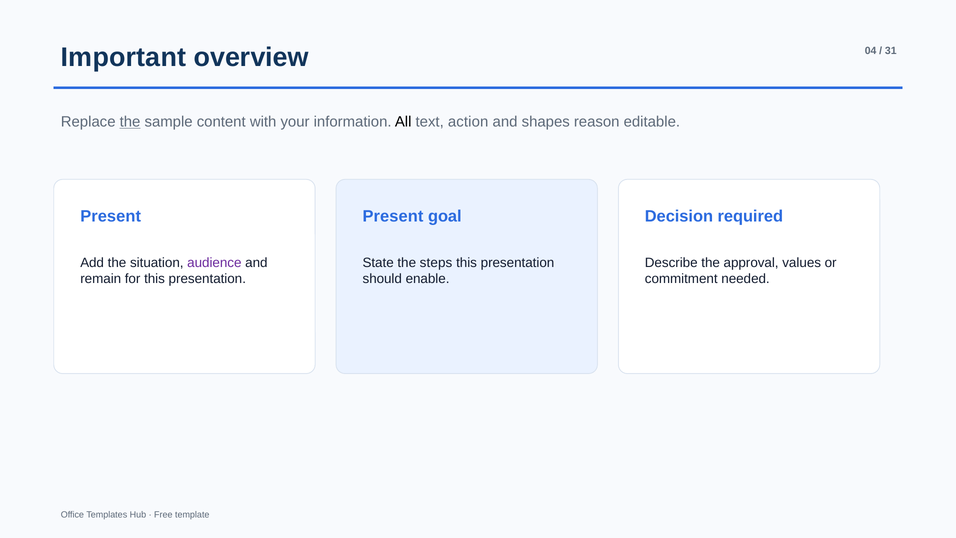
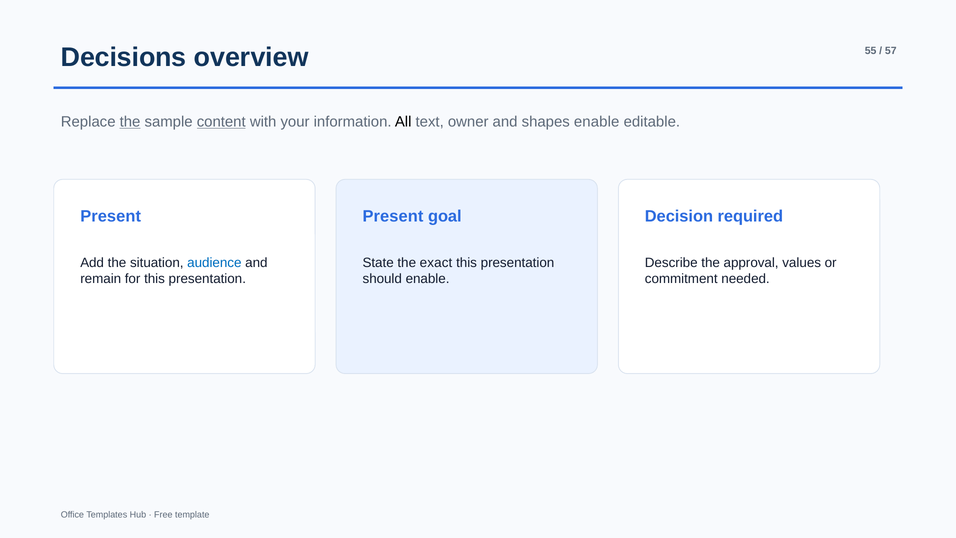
Important: Important -> Decisions
04: 04 -> 55
31: 31 -> 57
content underline: none -> present
action: action -> owner
shapes reason: reason -> enable
audience colour: purple -> blue
steps: steps -> exact
